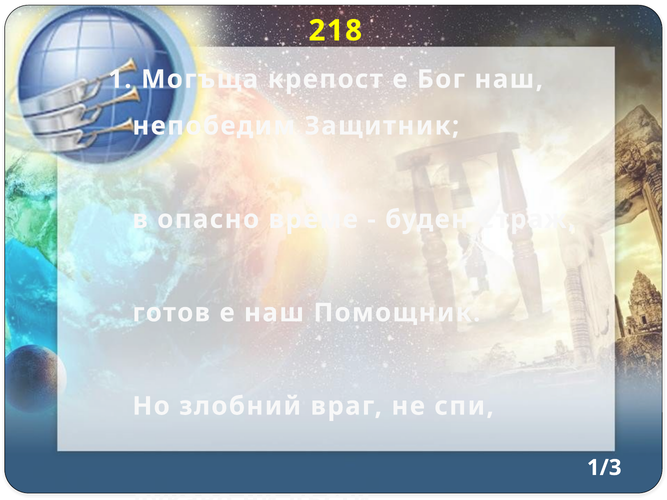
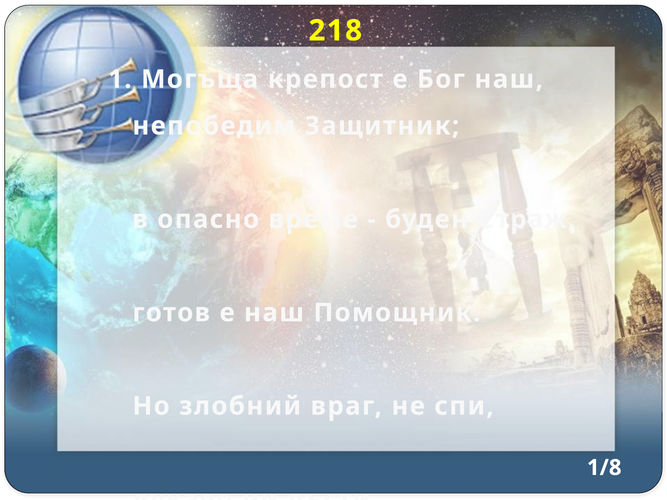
1/3: 1/3 -> 1/8
